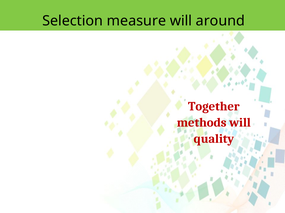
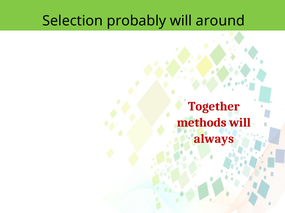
measure: measure -> probably
quality: quality -> always
